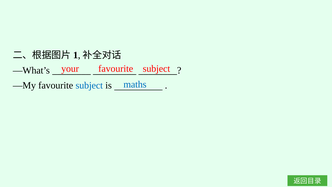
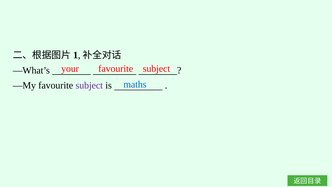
subject at (89, 85) colour: blue -> purple
